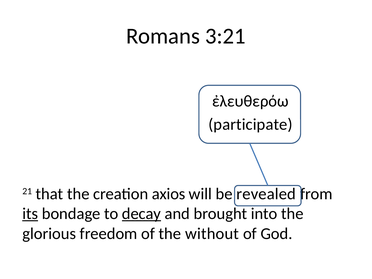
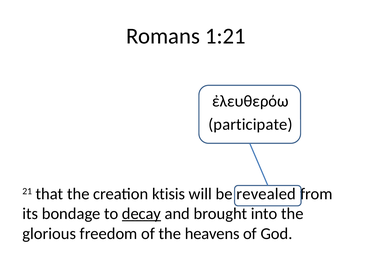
3:21: 3:21 -> 1:21
axios: axios -> ktisis
its underline: present -> none
without: without -> heavens
